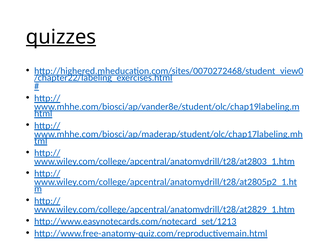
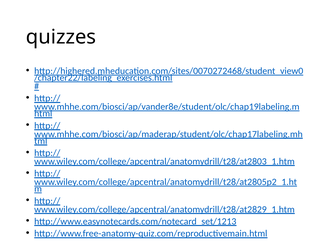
quizzes underline: present -> none
